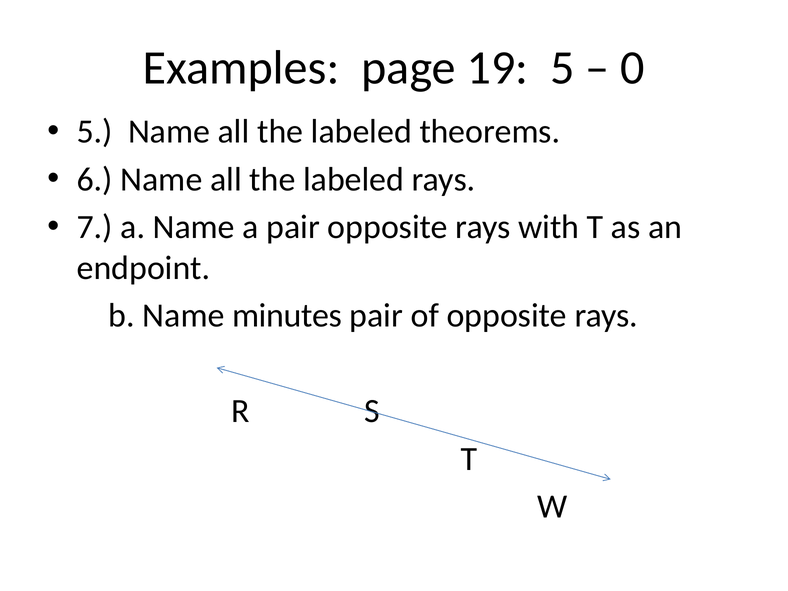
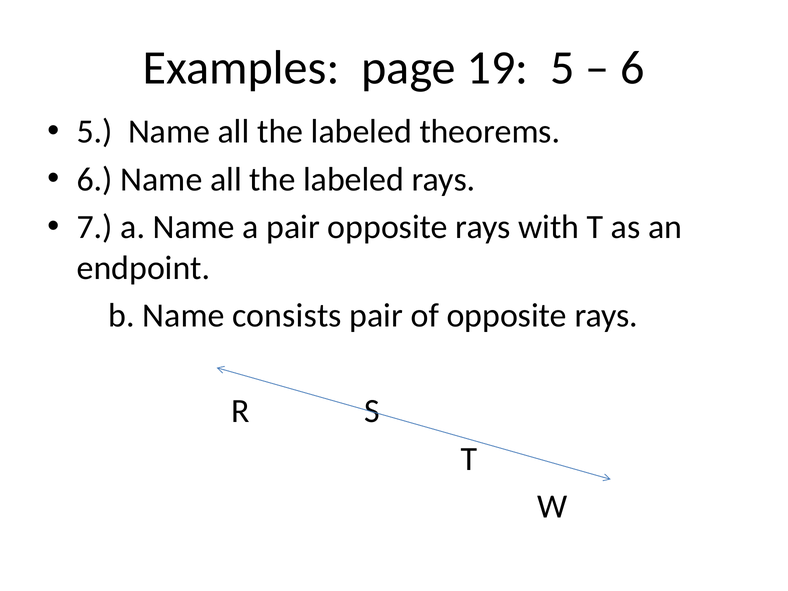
0 at (632, 68): 0 -> 6
minutes: minutes -> consists
